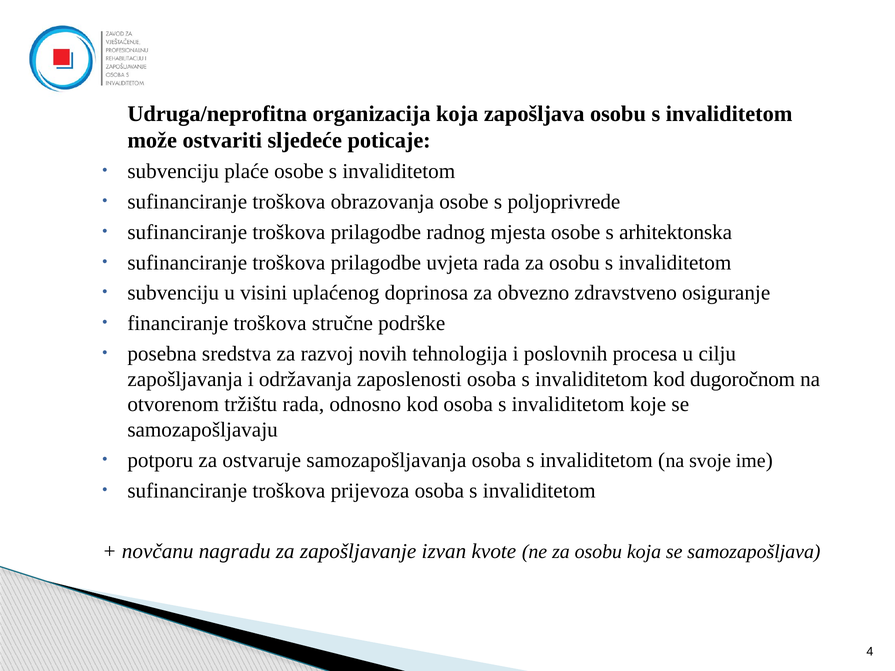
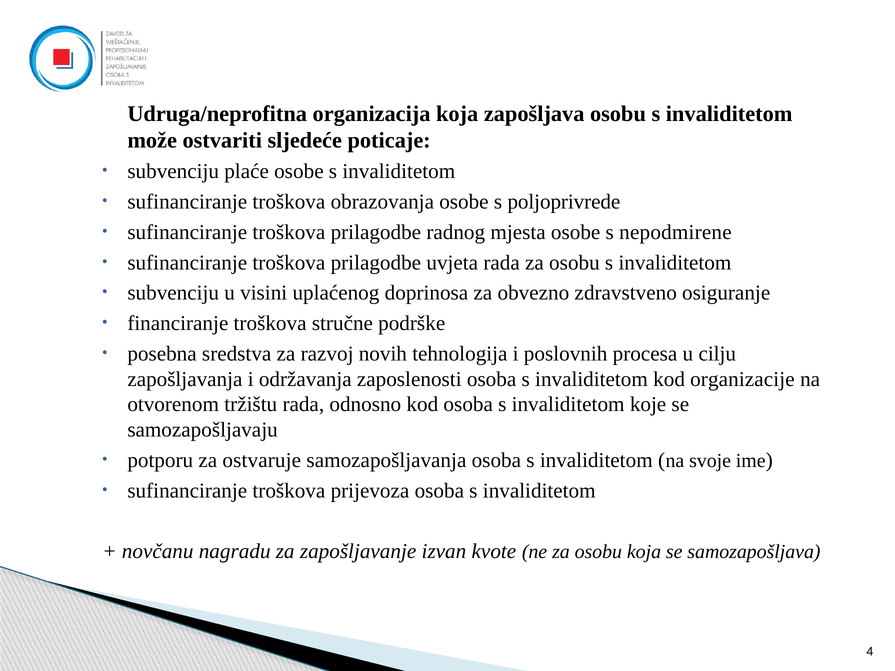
arhitektonska: arhitektonska -> nepodmirene
dugoročnom: dugoročnom -> organizacije
